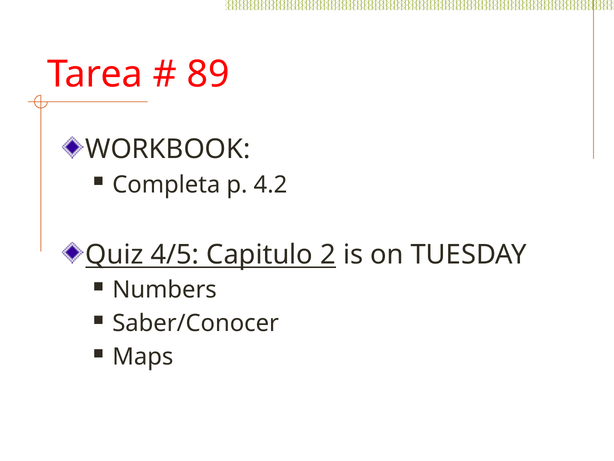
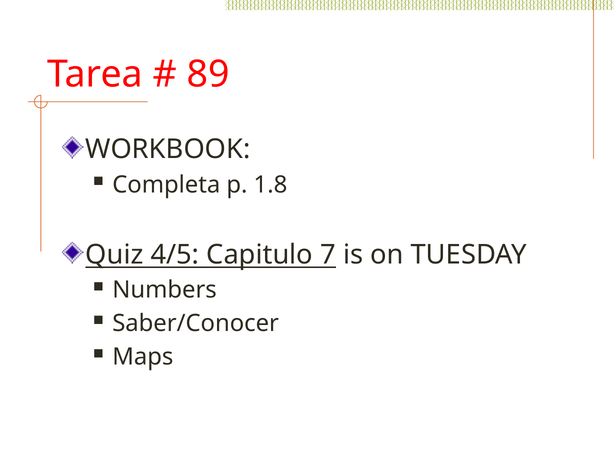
4.2: 4.2 -> 1.8
2: 2 -> 7
